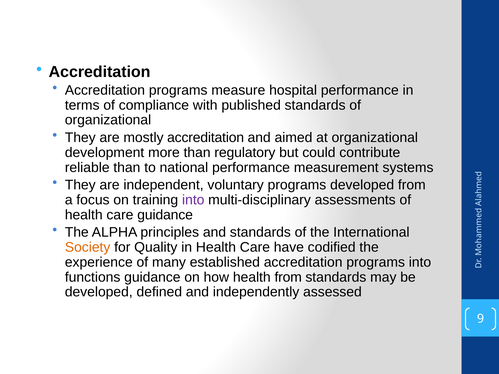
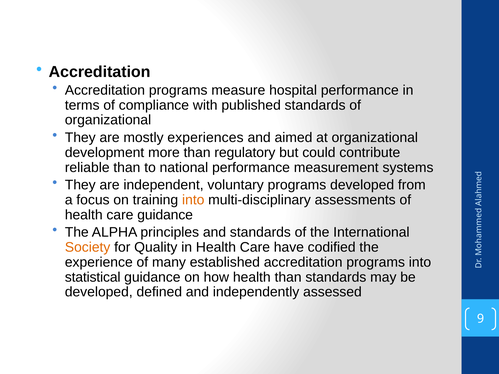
mostly accreditation: accreditation -> experiences
into at (193, 200) colour: purple -> orange
functions: functions -> statistical
health from: from -> than
